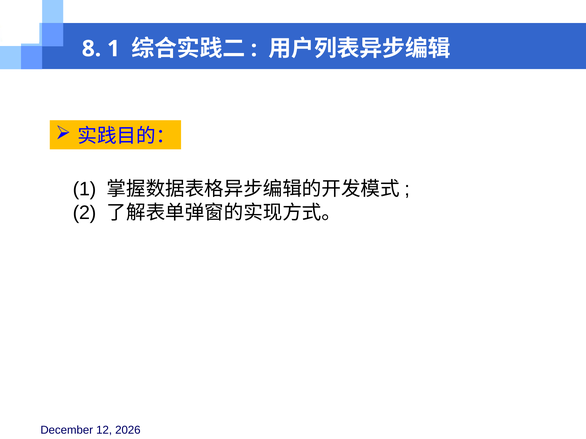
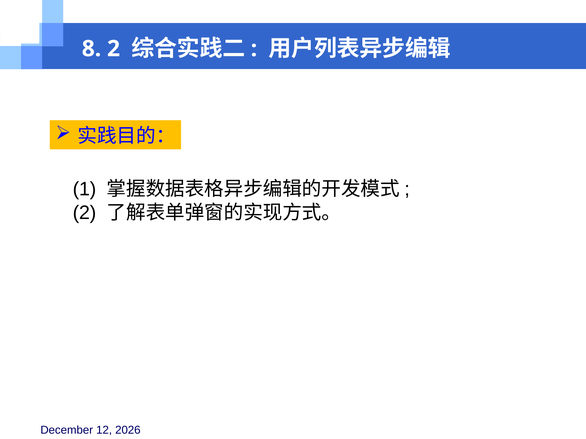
8 1: 1 -> 2
